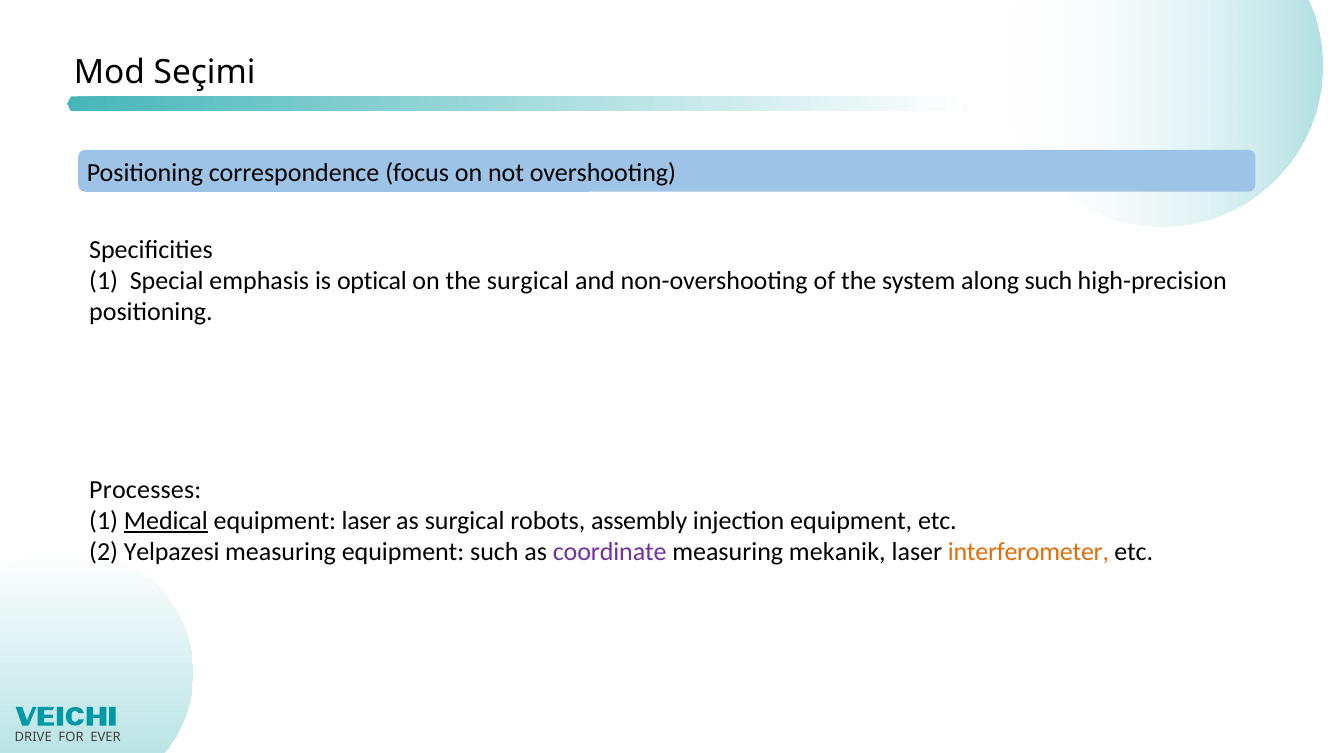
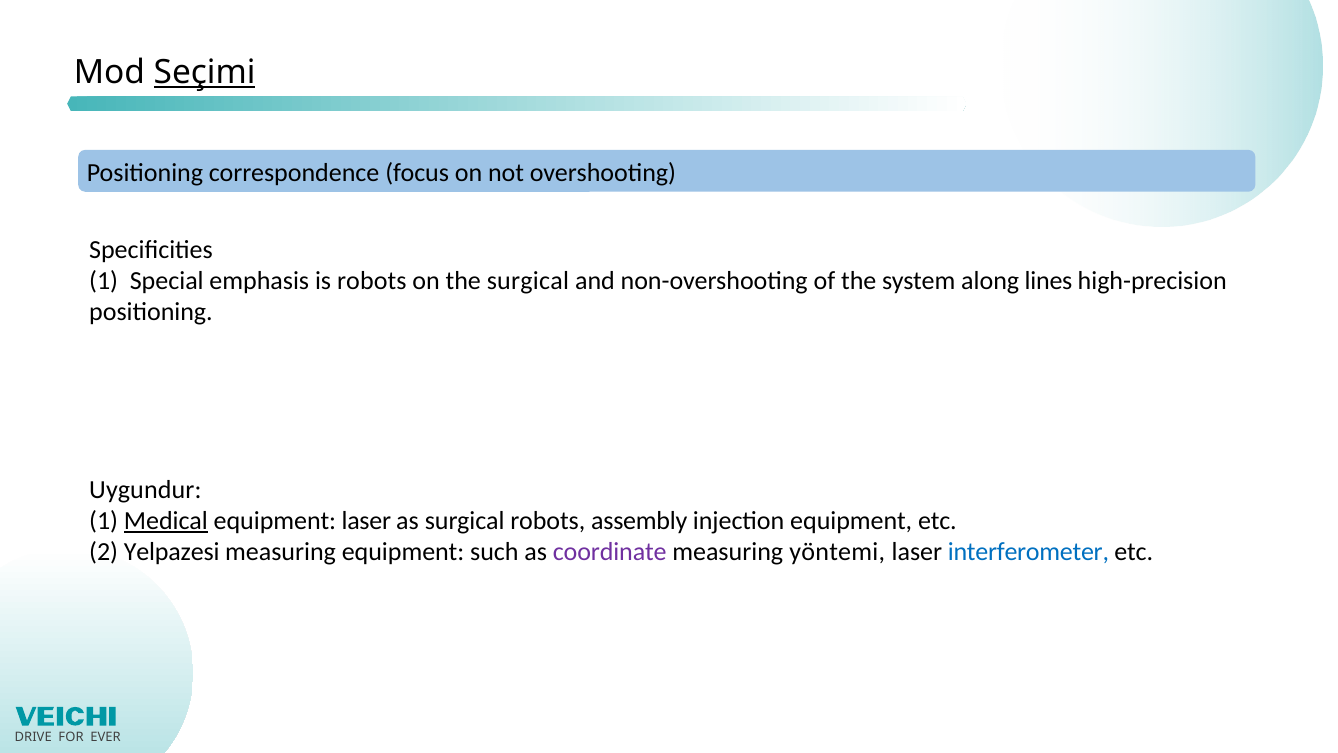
Seçimi underline: none -> present
is optical: optical -> robots
along such: such -> lines
Processes: Processes -> Uygundur
mekanik: mekanik -> yöntemi
interferometer colour: orange -> blue
